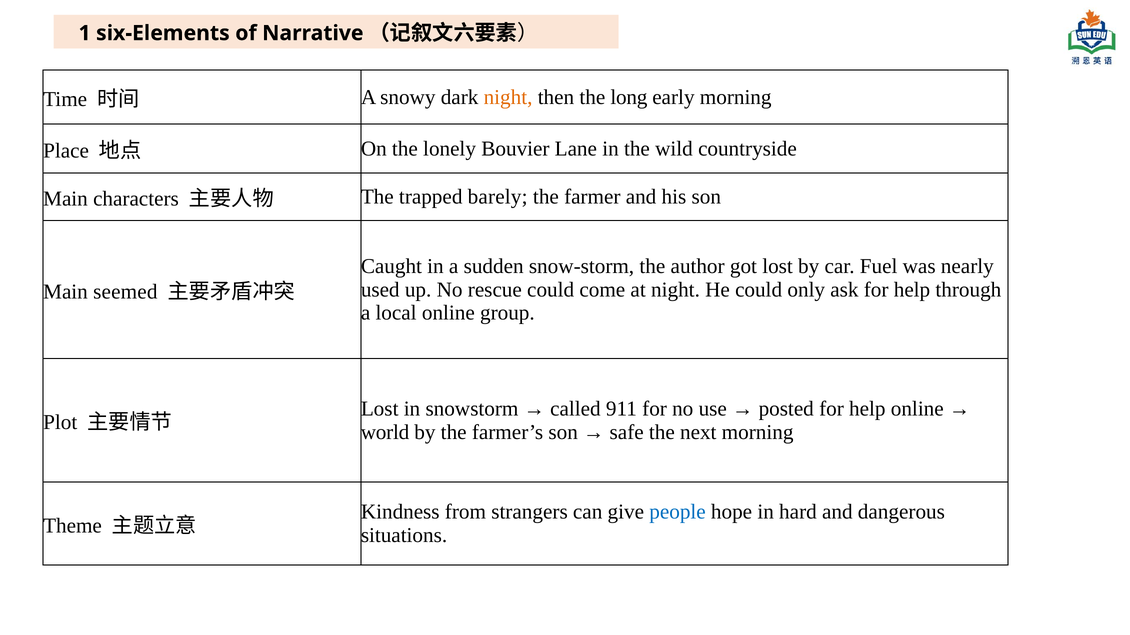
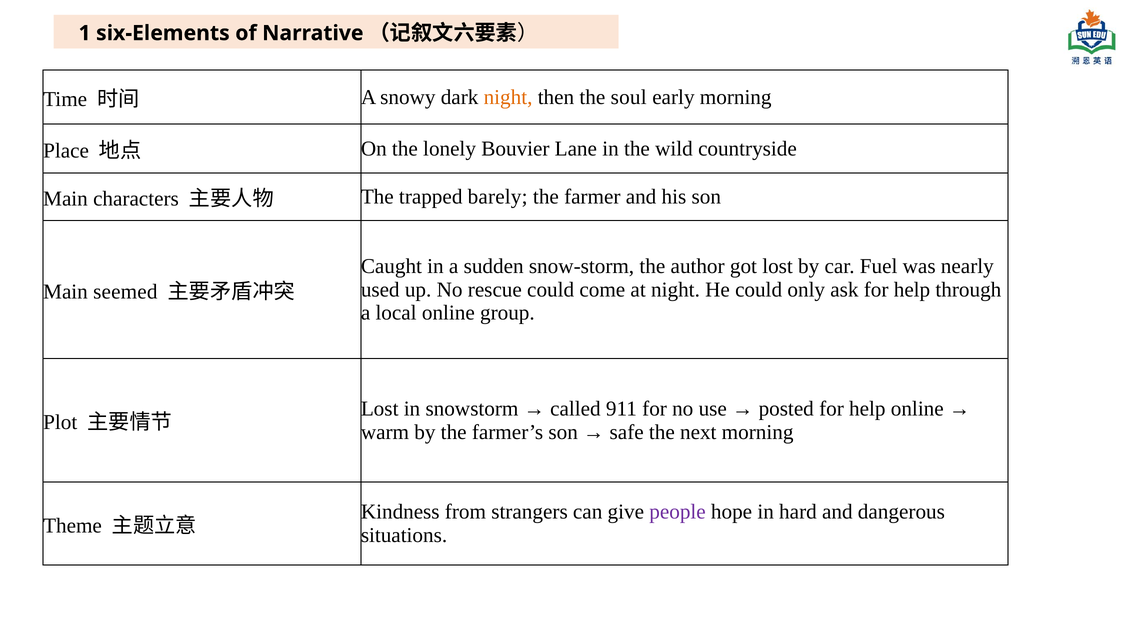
long: long -> soul
world: world -> warm
people colour: blue -> purple
